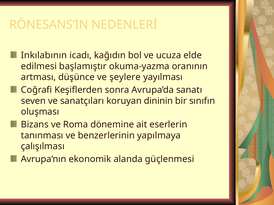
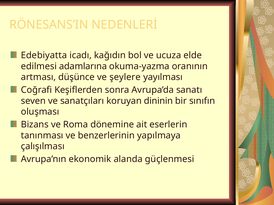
Inkılabının: Inkılabının -> Edebiyatta
başlamıştır: başlamıştır -> adamlarına
